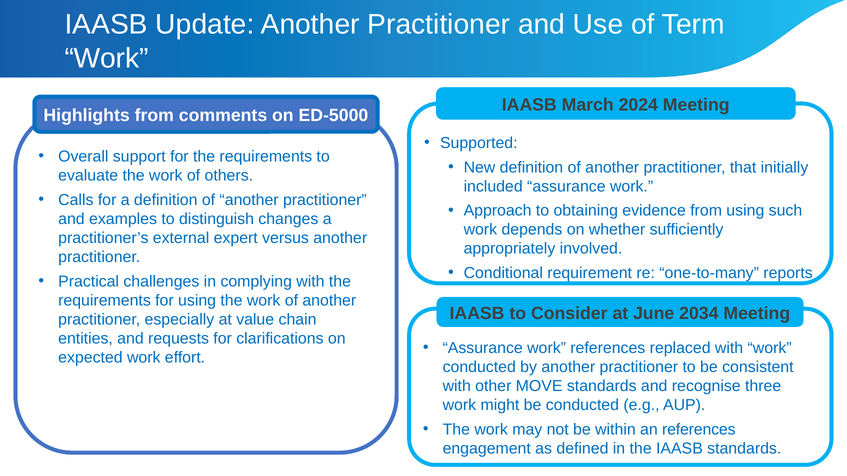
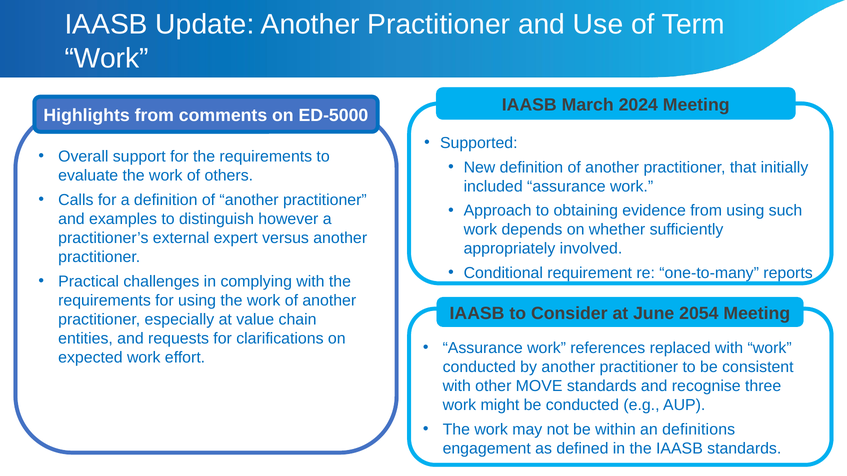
changes: changes -> however
2034: 2034 -> 2054
an references: references -> definitions
